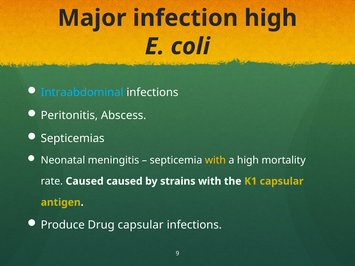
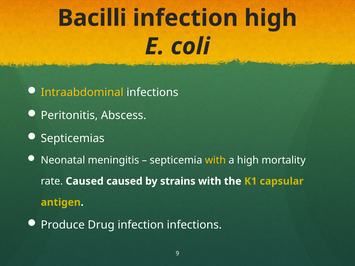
Major: Major -> Bacilli
Intraabdominal colour: light blue -> yellow
Drug capsular: capsular -> infection
